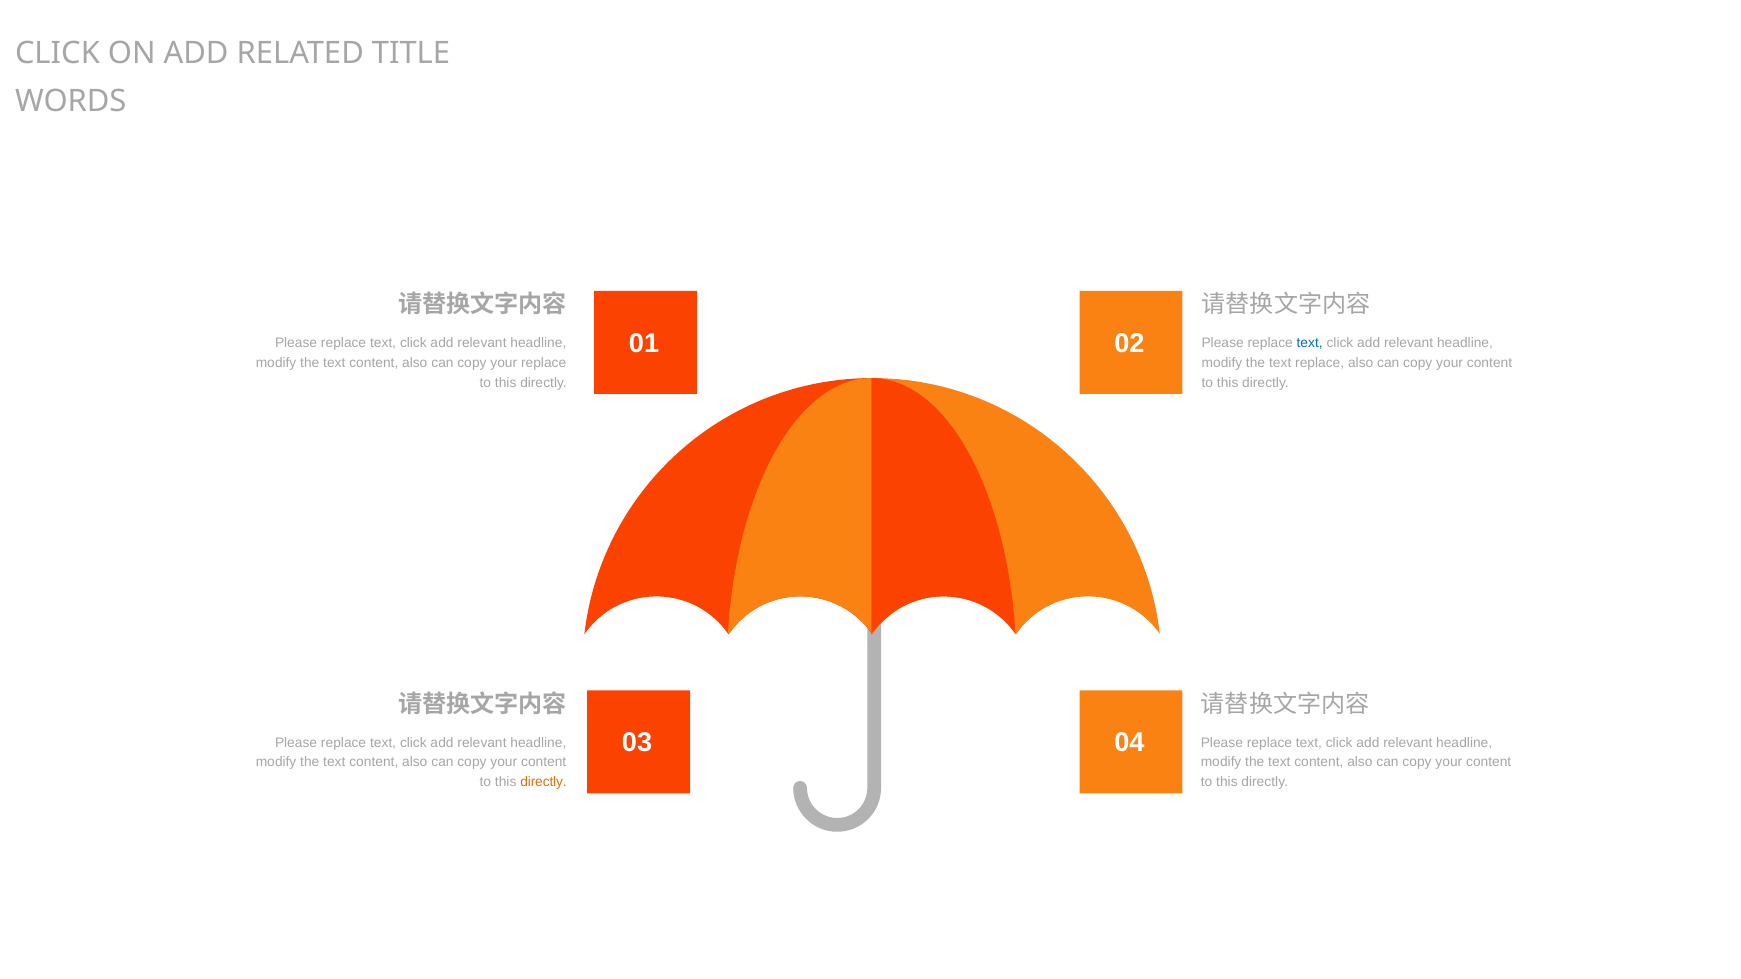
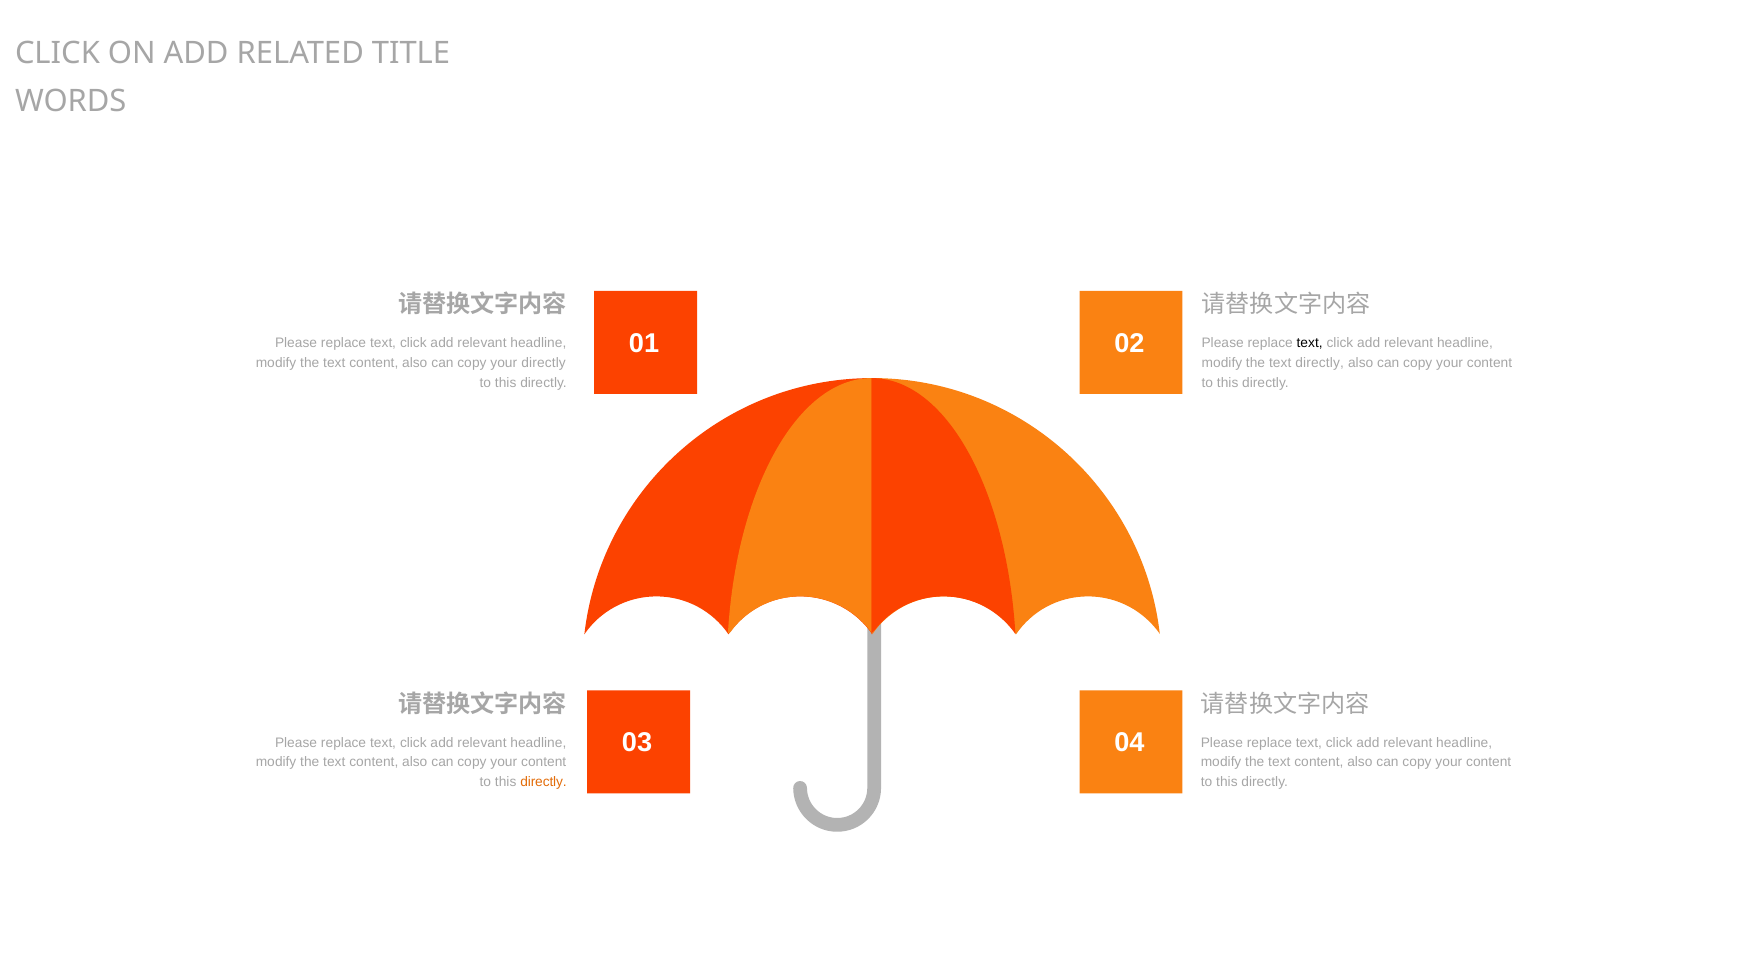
text at (1310, 343) colour: blue -> black
your replace: replace -> directly
text replace: replace -> directly
